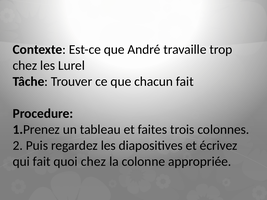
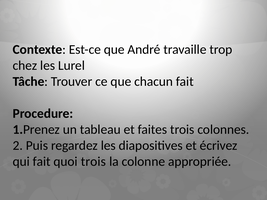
quoi chez: chez -> trois
